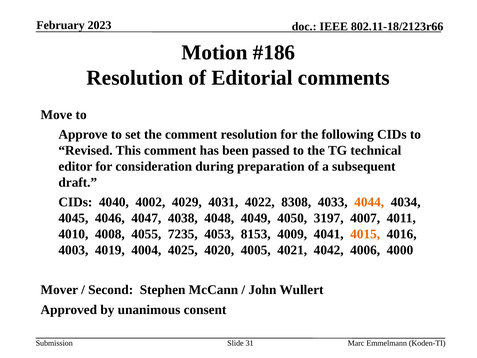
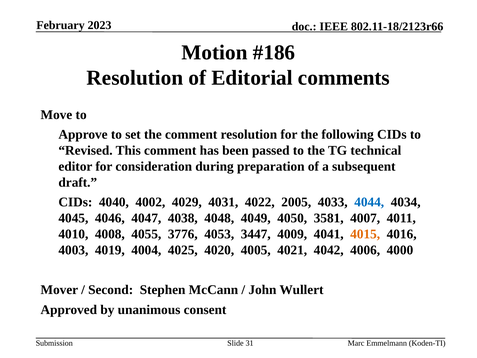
8308: 8308 -> 2005
4044 colour: orange -> blue
3197: 3197 -> 3581
7235: 7235 -> 3776
8153: 8153 -> 3447
